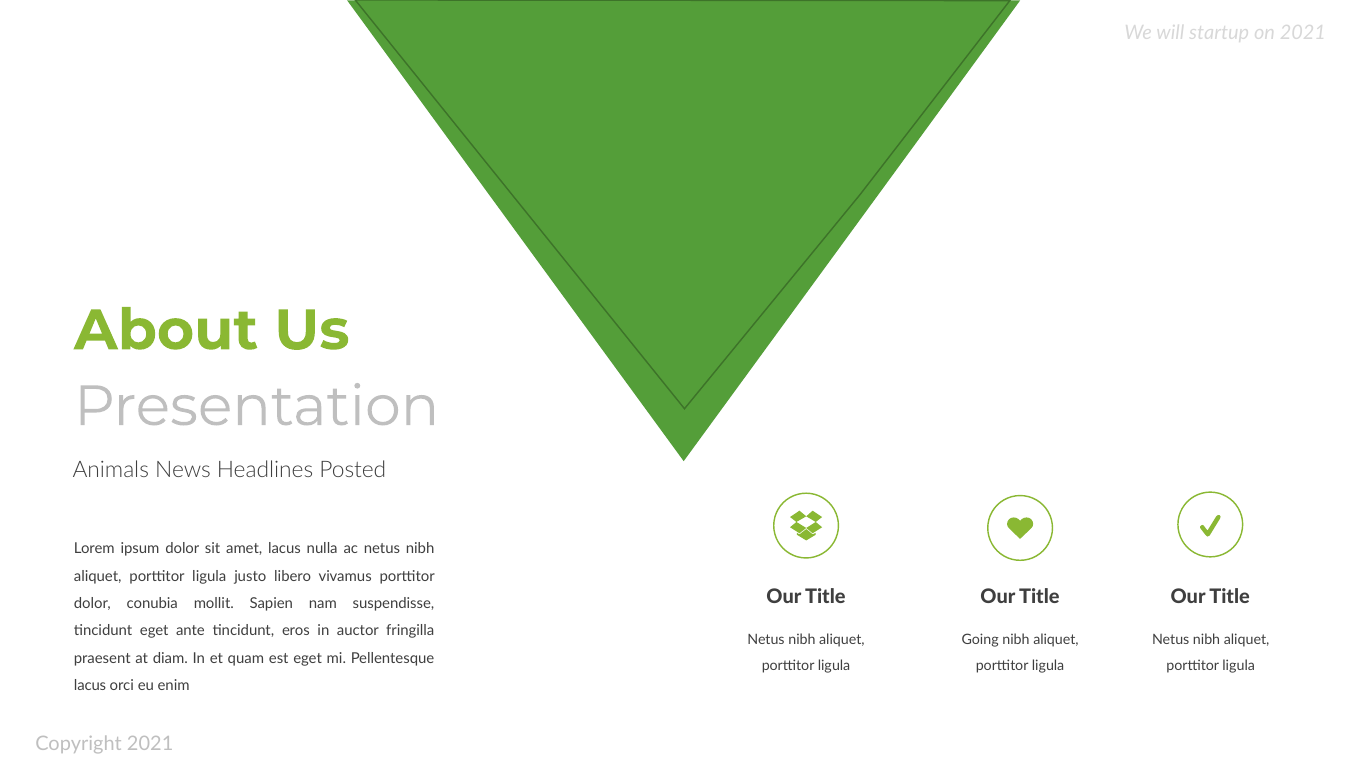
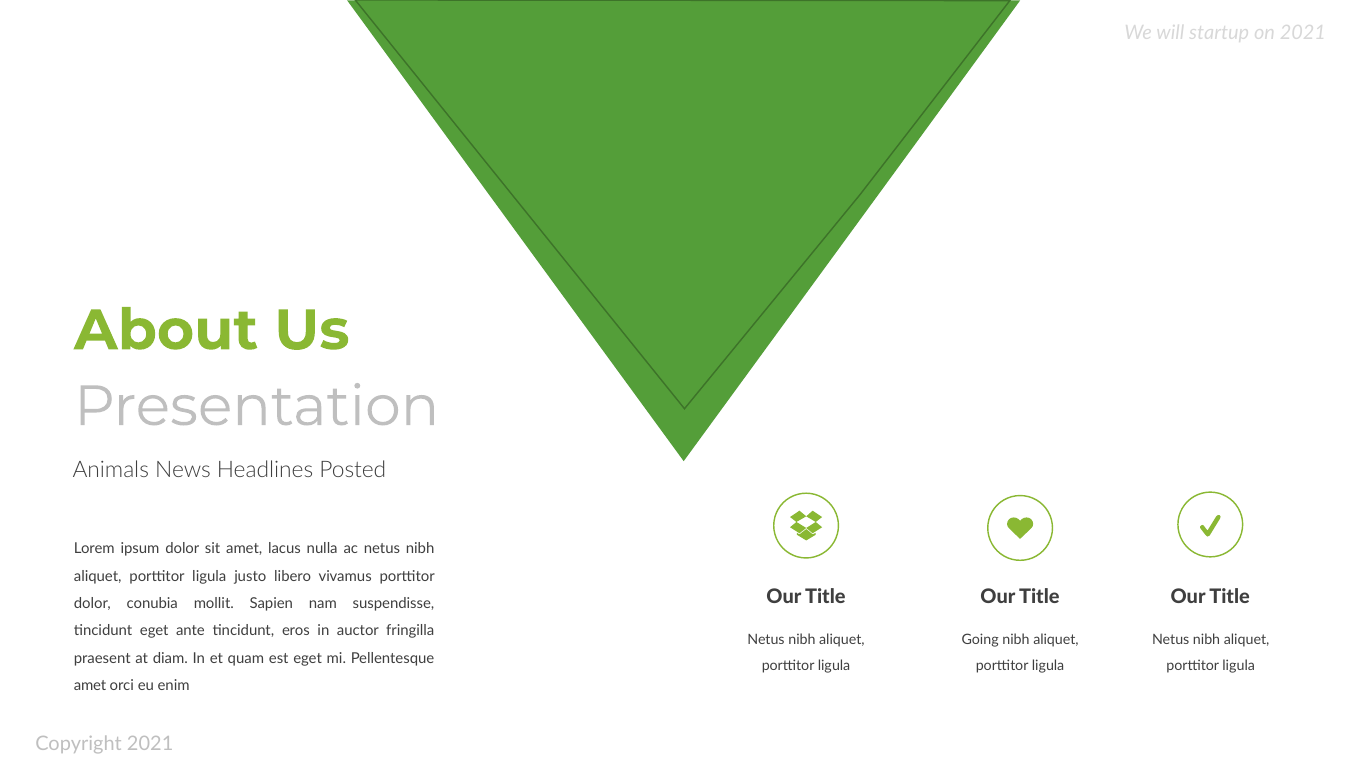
lacus at (90, 685): lacus -> amet
